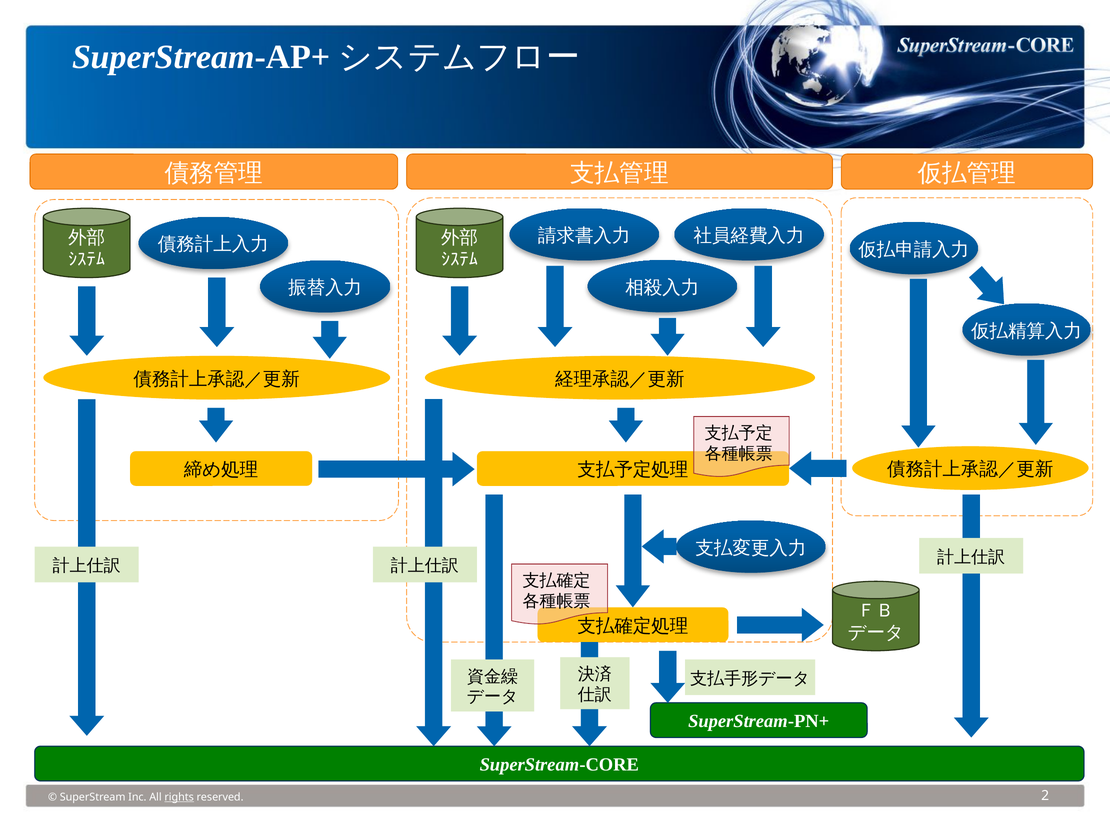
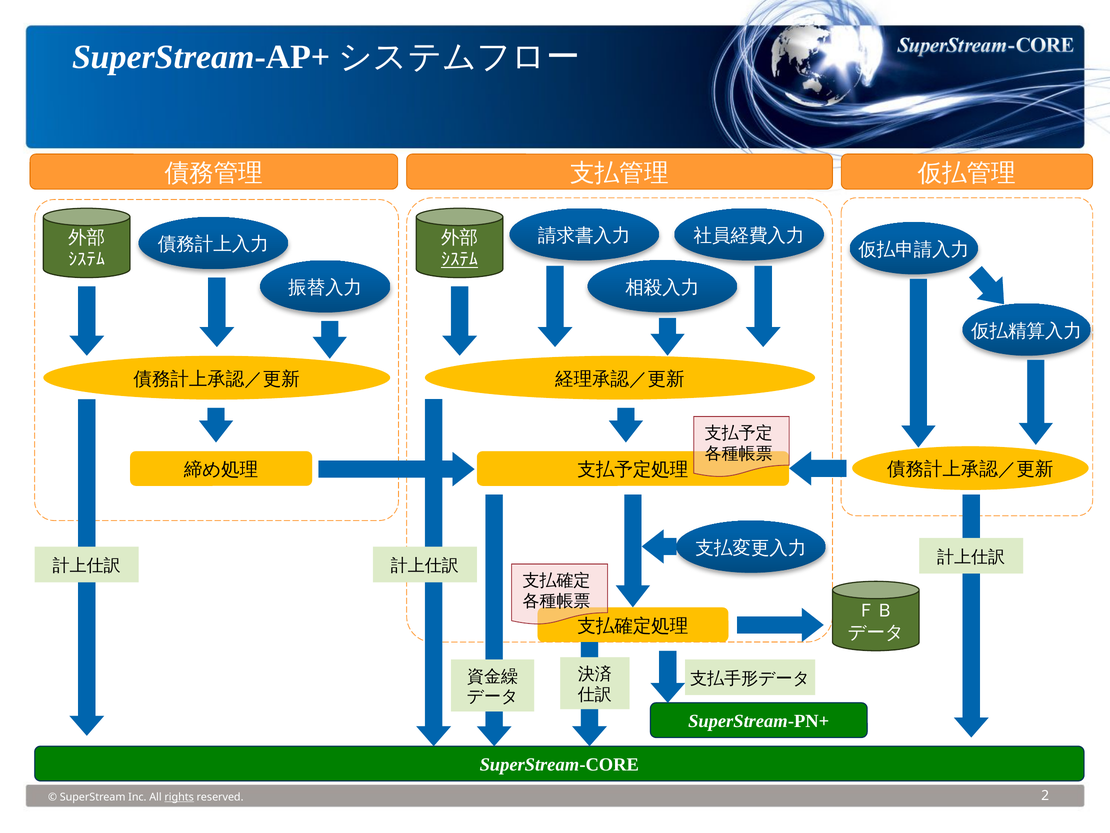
ｼｽﾃﾑ at (459, 260) underline: none -> present
